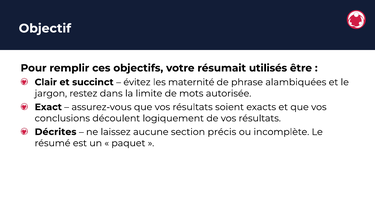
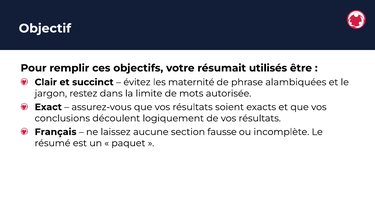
Décrites: Décrites -> Français
précis: précis -> fausse
